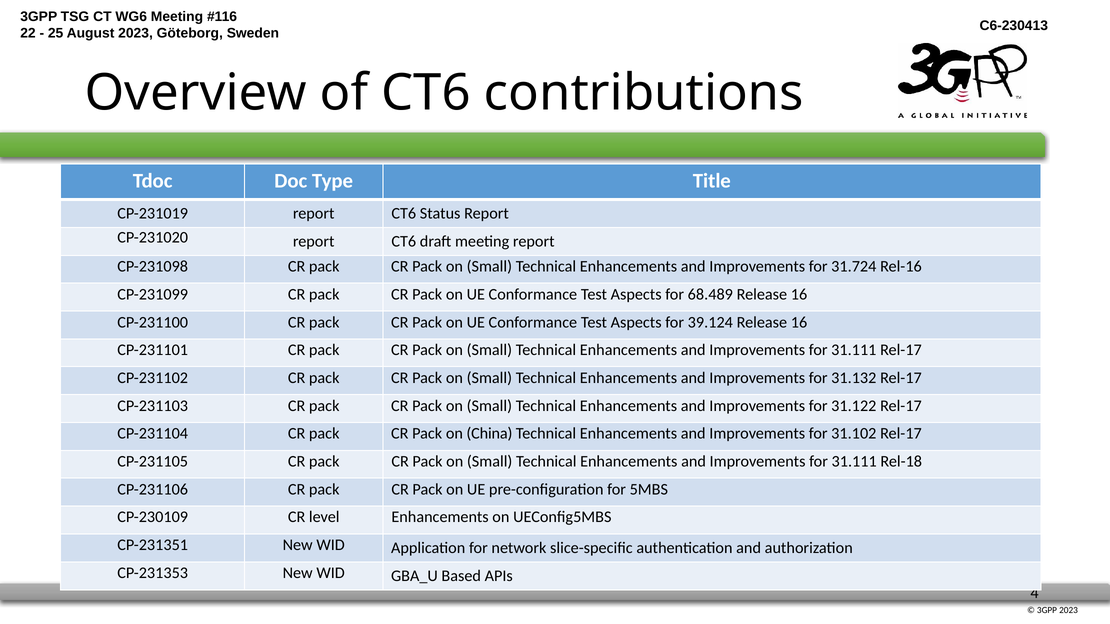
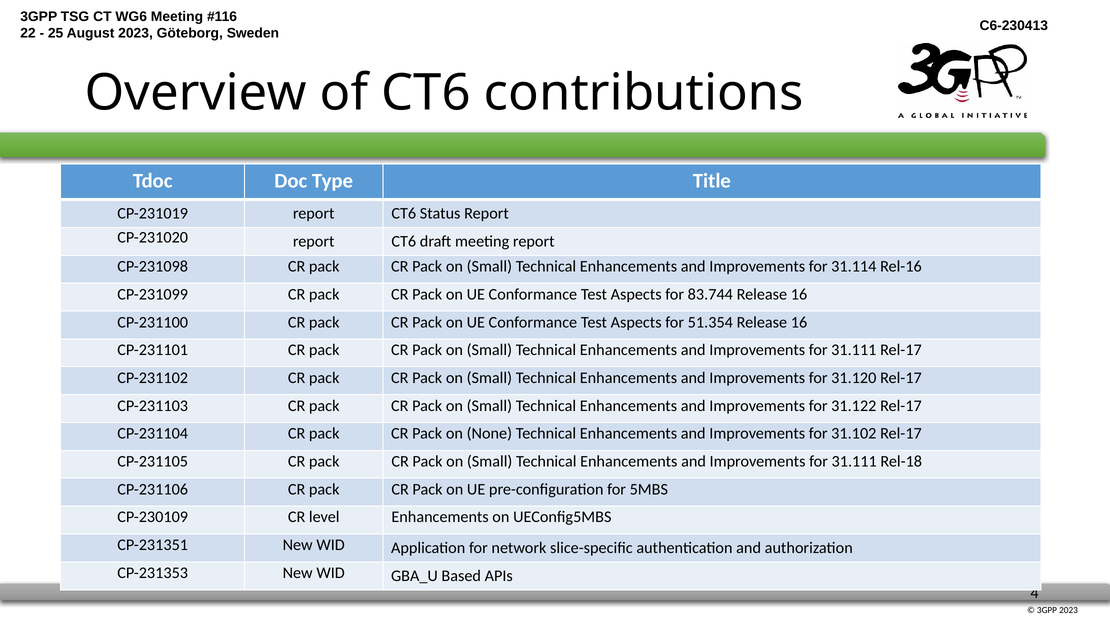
31.724: 31.724 -> 31.114
68.489: 68.489 -> 83.744
39.124: 39.124 -> 51.354
31.132: 31.132 -> 31.120
China: China -> None
